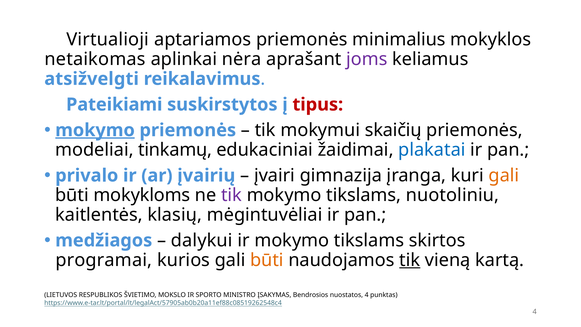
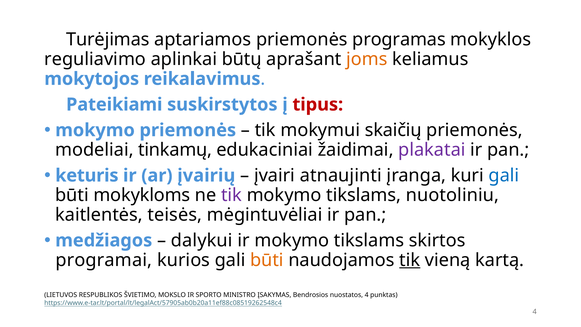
Virtualioji: Virtualioji -> Turėjimas
minimalius: minimalius -> programas
netaikomas: netaikomas -> reguliavimo
nėra: nėra -> būtų
joms colour: purple -> orange
atsižvelgti: atsižvelgti -> mokytojos
mokymo at (95, 130) underline: present -> none
plakatai colour: blue -> purple
privalo: privalo -> keturis
gimnazija: gimnazija -> atnaujinti
gali at (504, 175) colour: orange -> blue
klasių: klasių -> teisės
